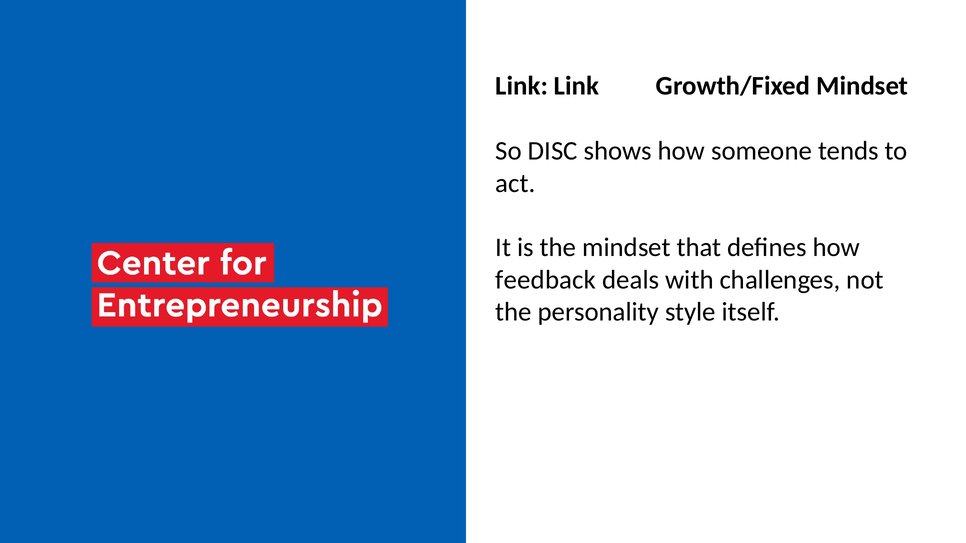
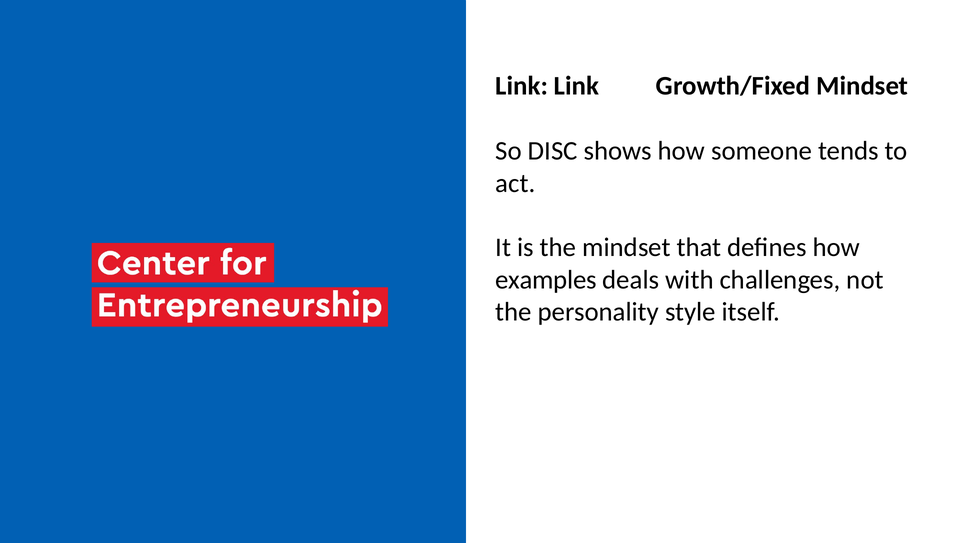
feedback: feedback -> examples
